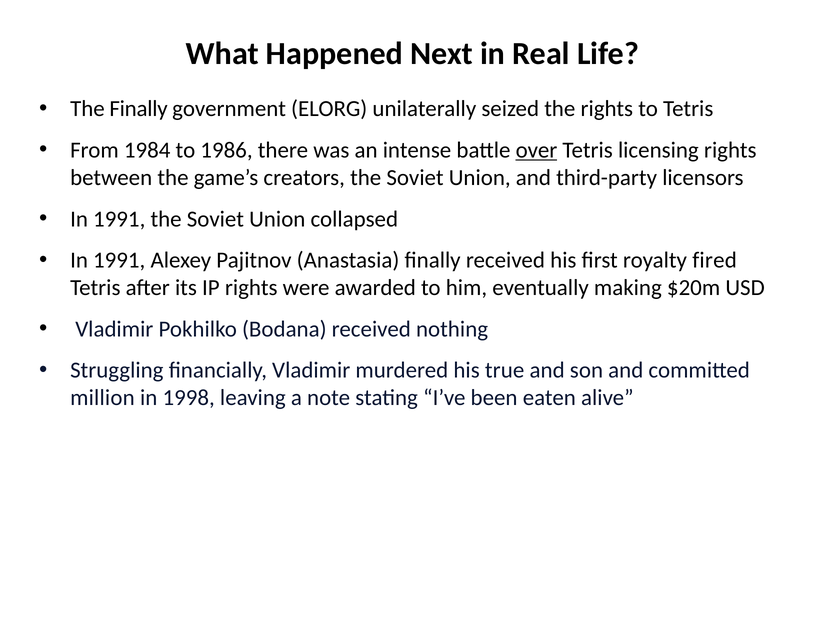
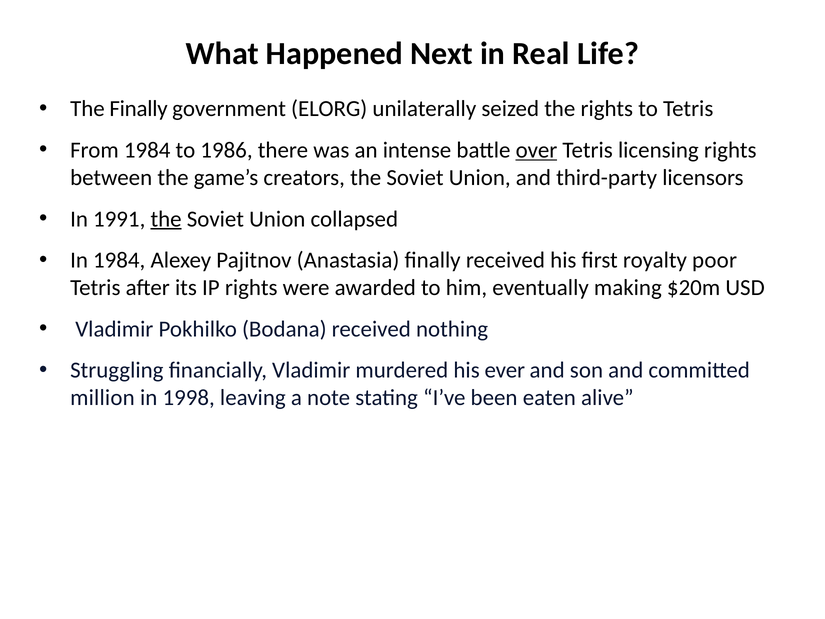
the at (166, 219) underline: none -> present
1991 at (119, 260): 1991 -> 1984
fired: fired -> poor
true: true -> ever
